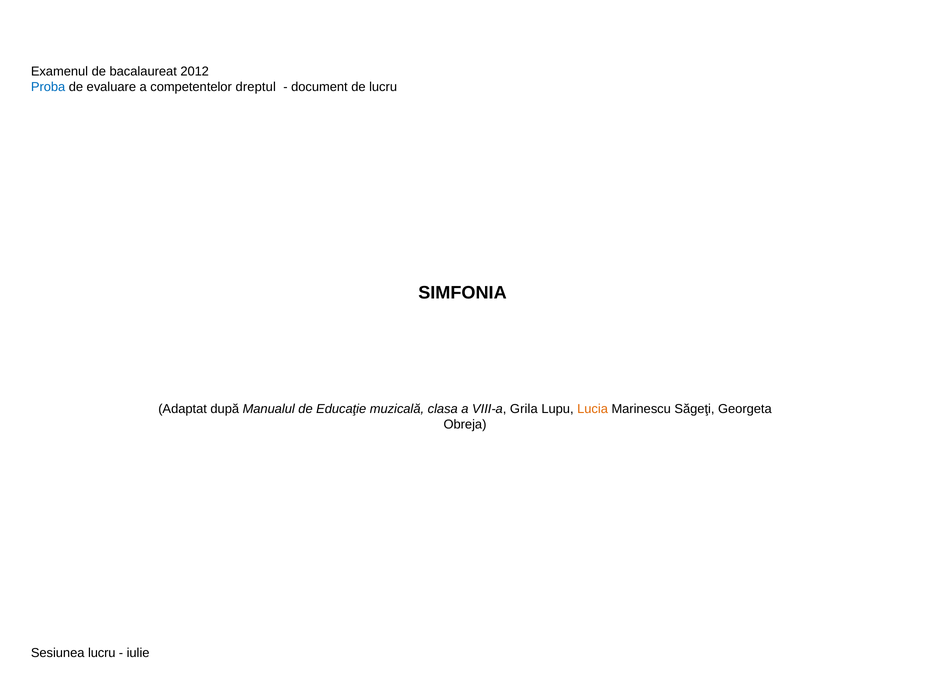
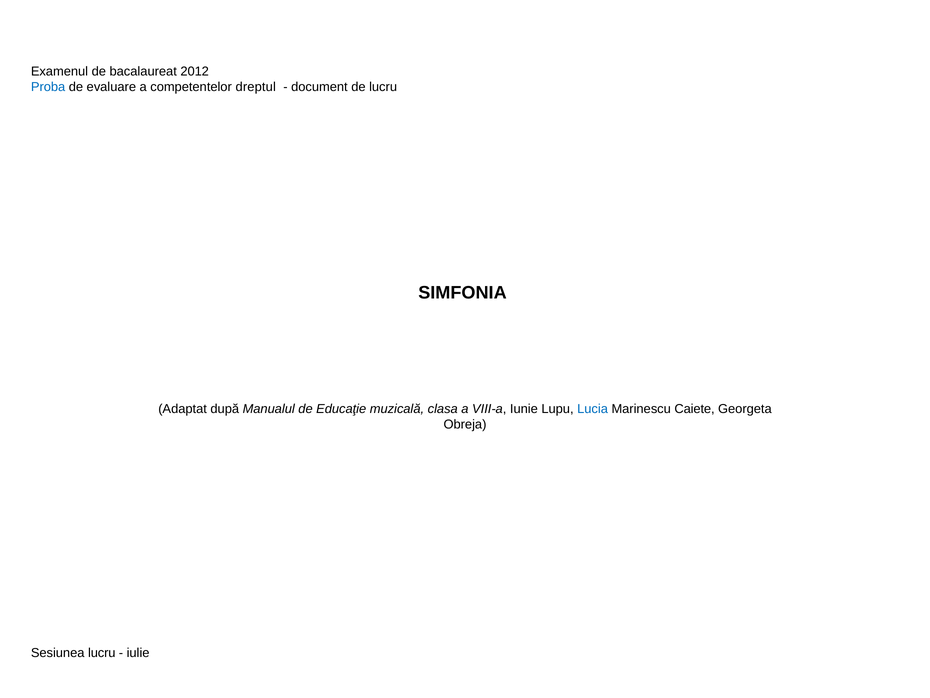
Grila: Grila -> Iunie
Lucia colour: orange -> blue
Săgeţi: Săgeţi -> Caiete
